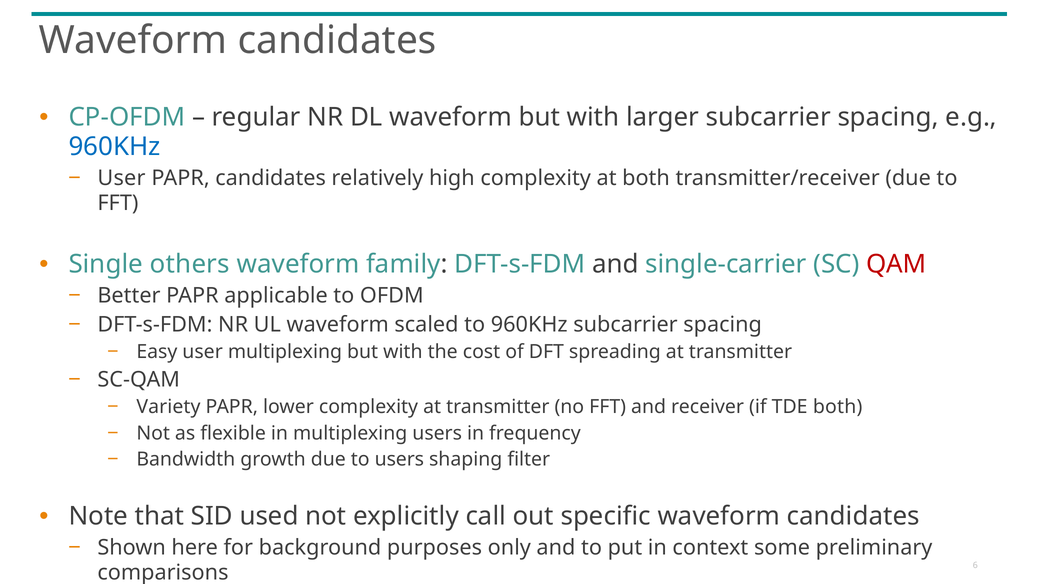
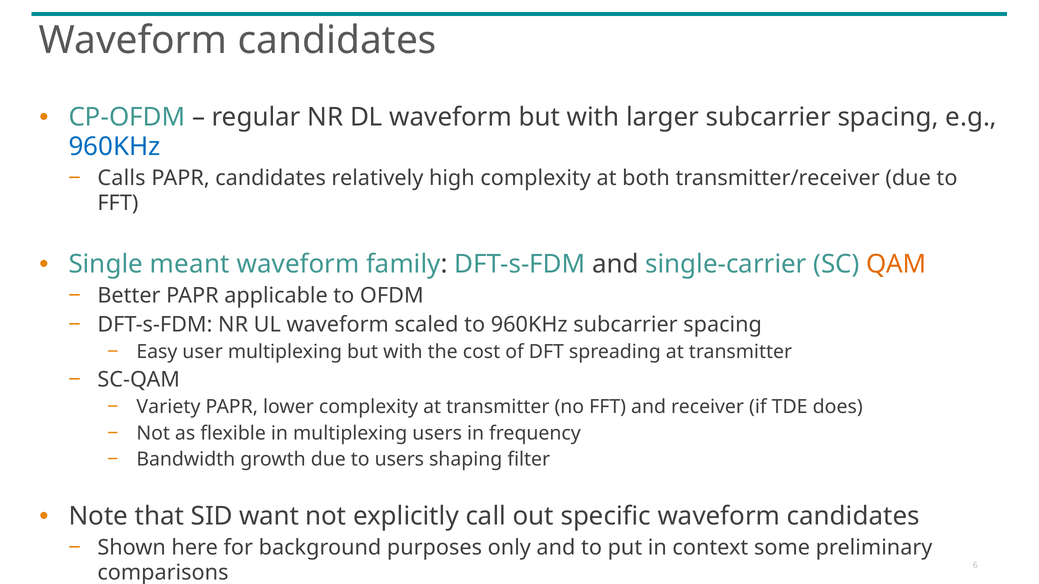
User at (121, 178): User -> Calls
others: others -> meant
QAM colour: red -> orange
TDE both: both -> does
used: used -> want
